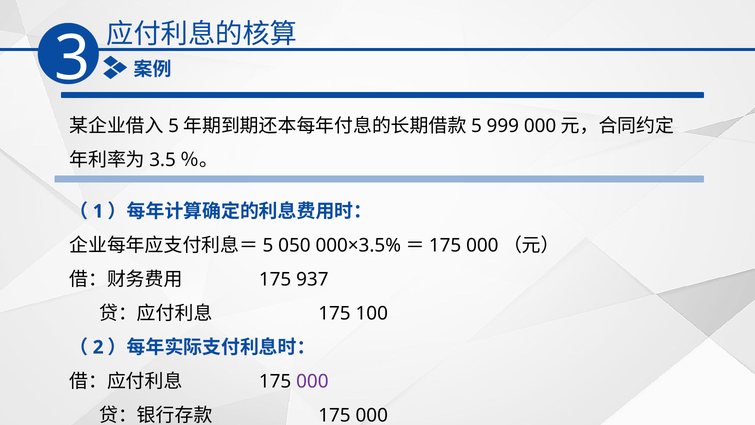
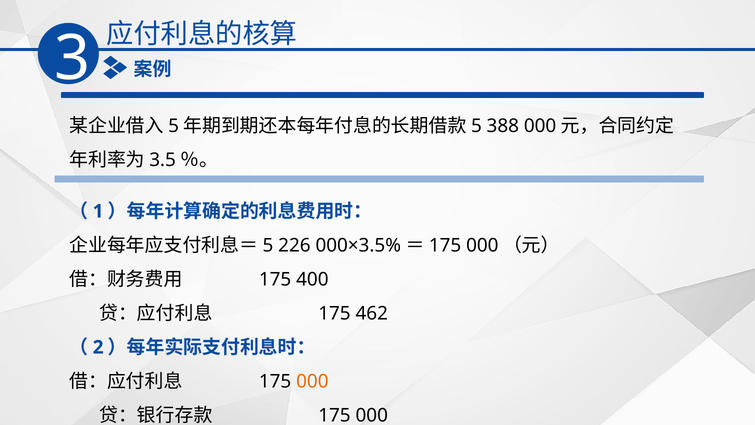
999: 999 -> 388
050: 050 -> 226
937: 937 -> 400
100: 100 -> 462
000 at (312, 381) colour: purple -> orange
